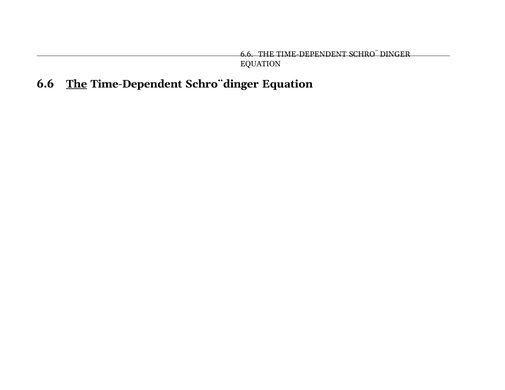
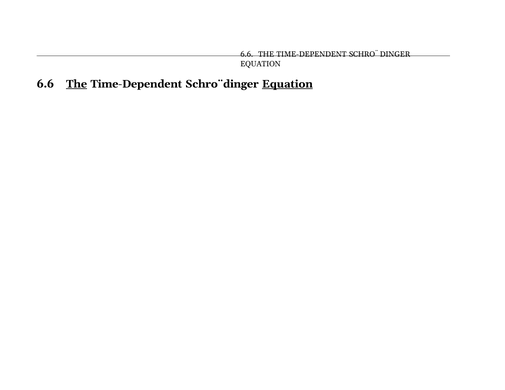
Equation at (287, 84) underline: none -> present
